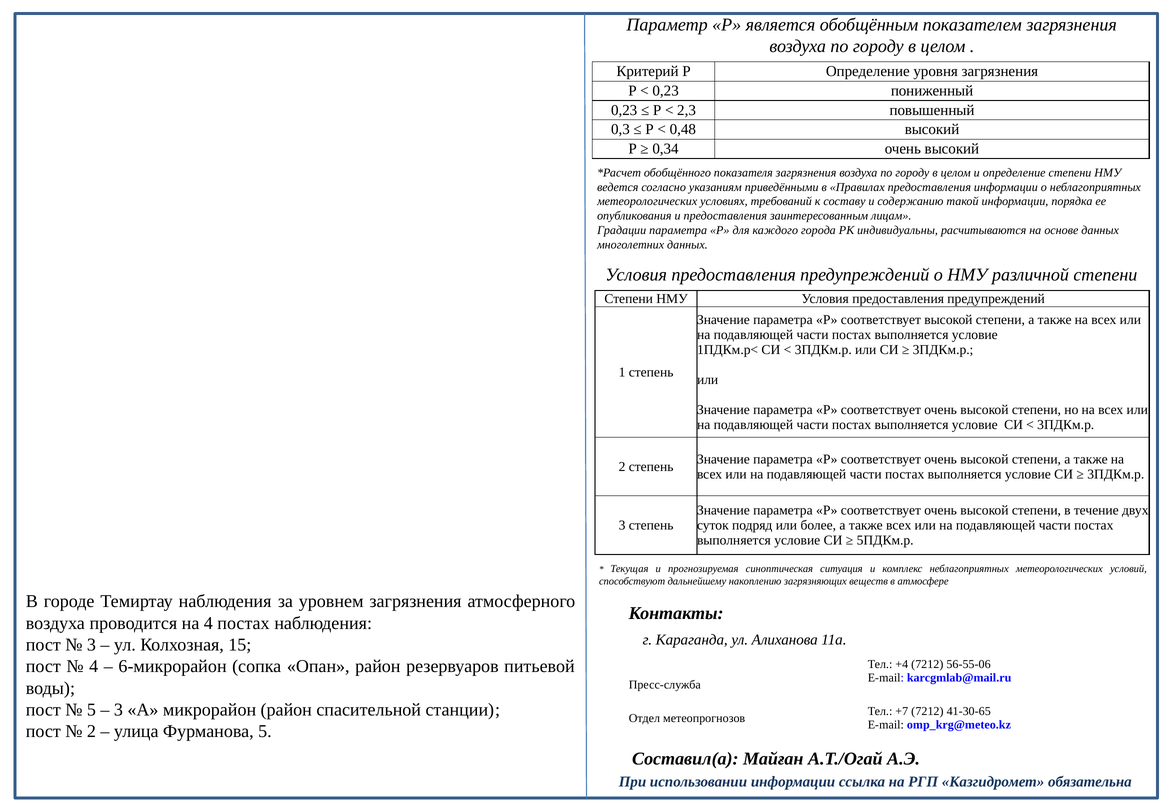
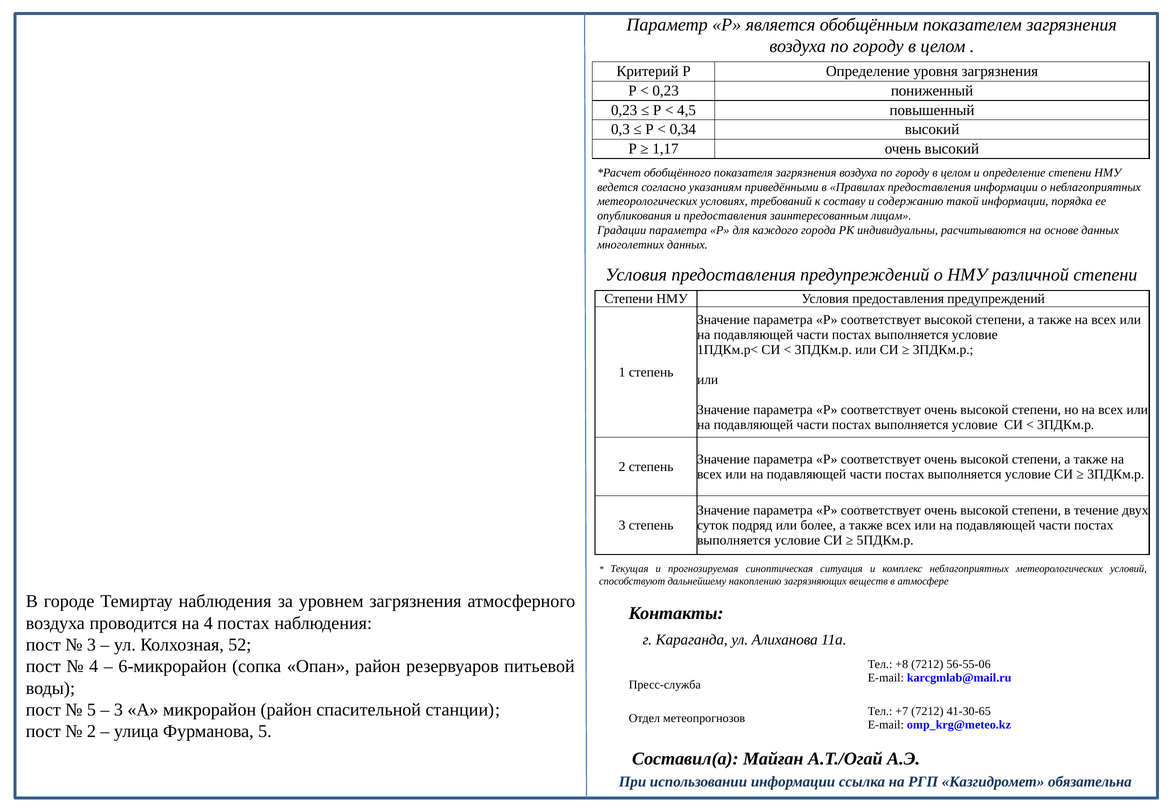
2,3: 2,3 -> 4,5
0,48: 0,48 -> 0,34
0,34: 0,34 -> 1,17
15: 15 -> 52
+4: +4 -> +8
